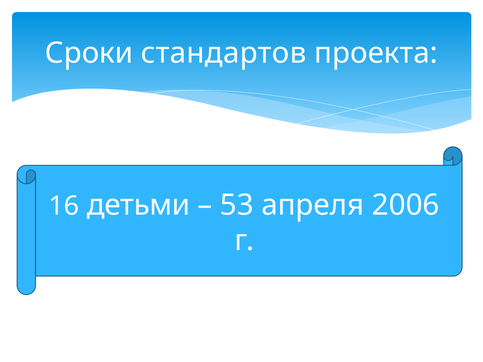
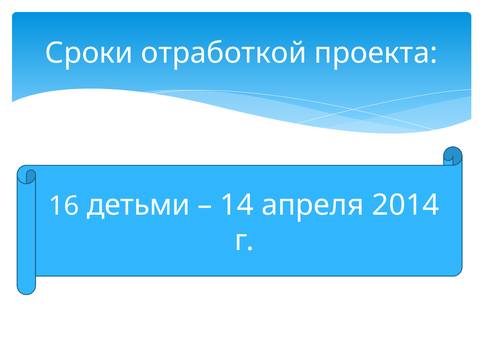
стандартов: стандартов -> отработкой
53: 53 -> 14
2006: 2006 -> 2014
